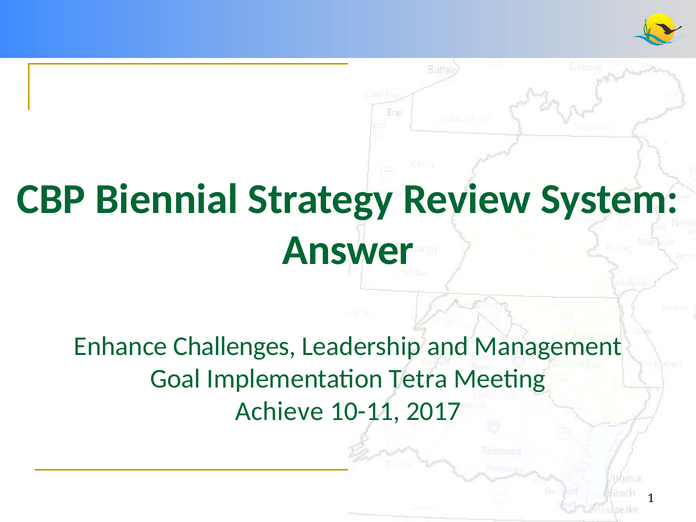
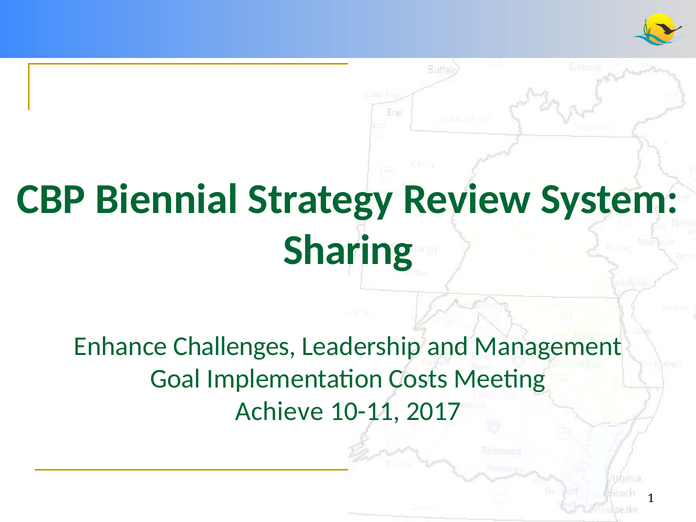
Answer: Answer -> Sharing
Tetra: Tetra -> Costs
